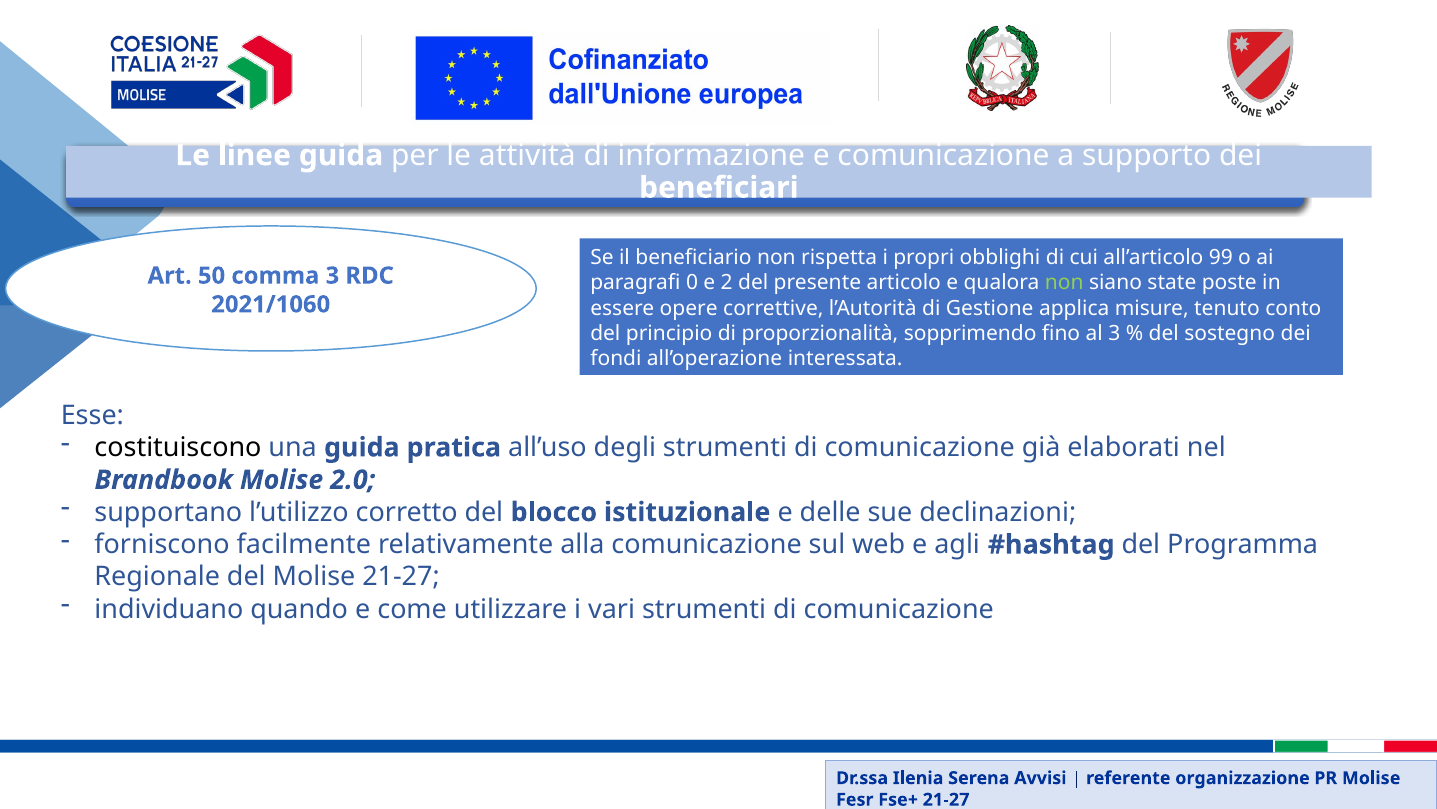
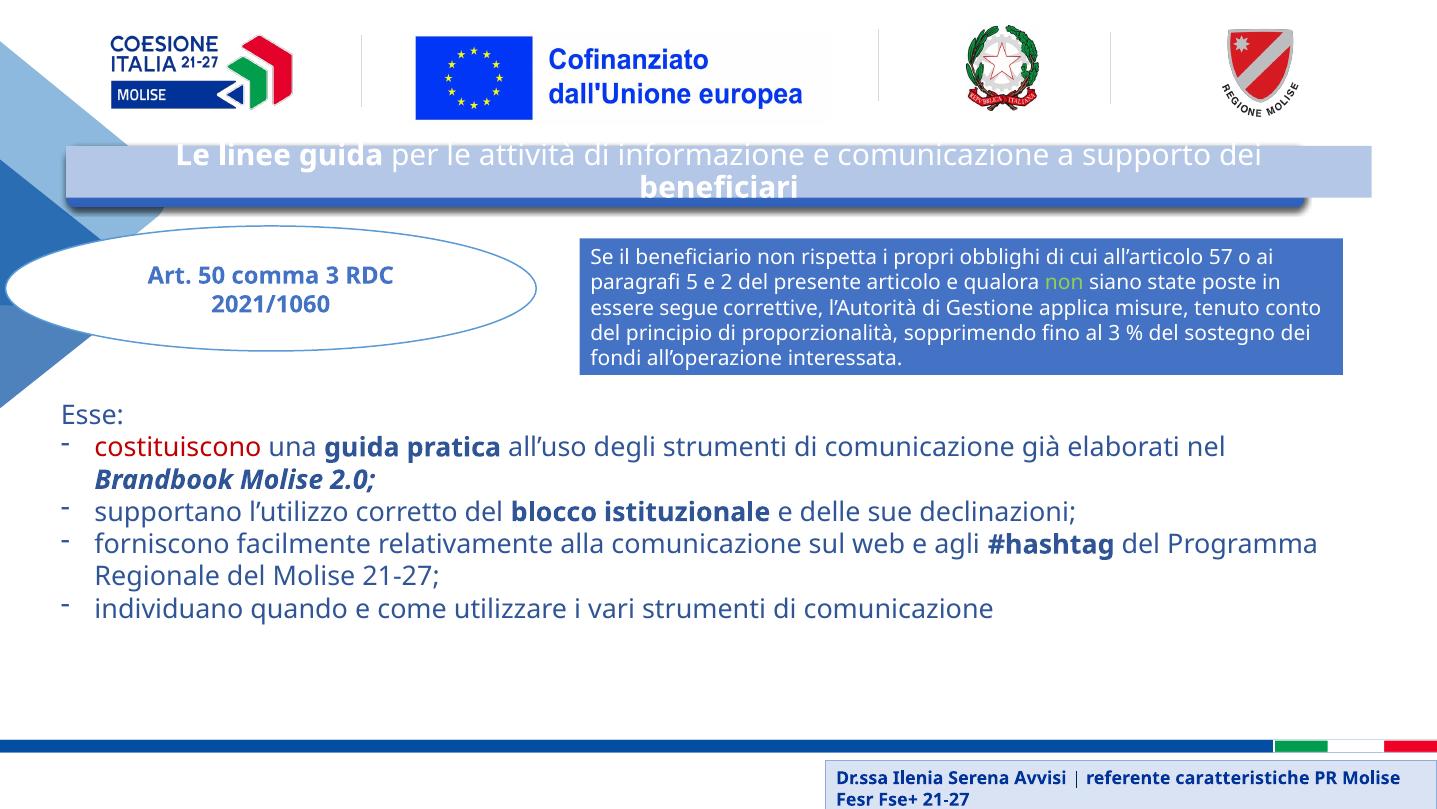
99: 99 -> 57
0: 0 -> 5
opere: opere -> segue
costituiscono colour: black -> red
organizzazione: organizzazione -> caratteristiche
